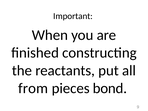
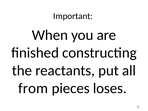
bond: bond -> loses
